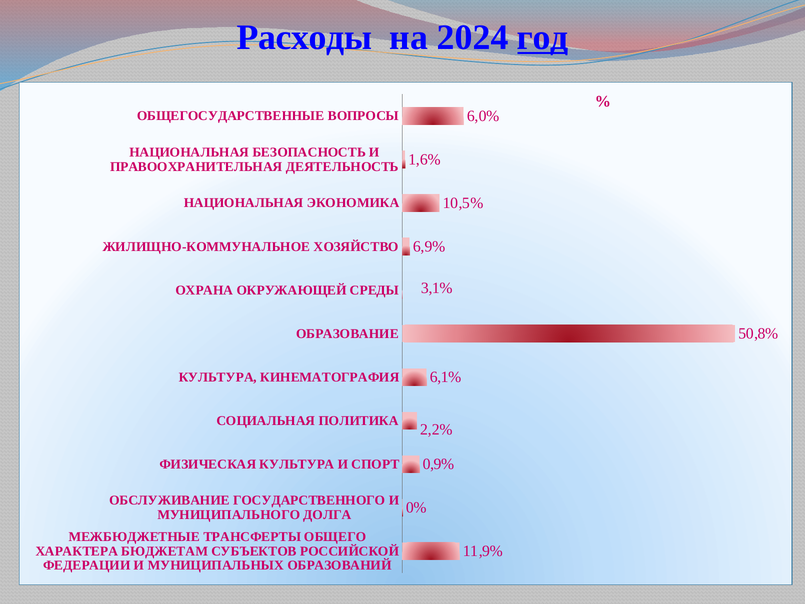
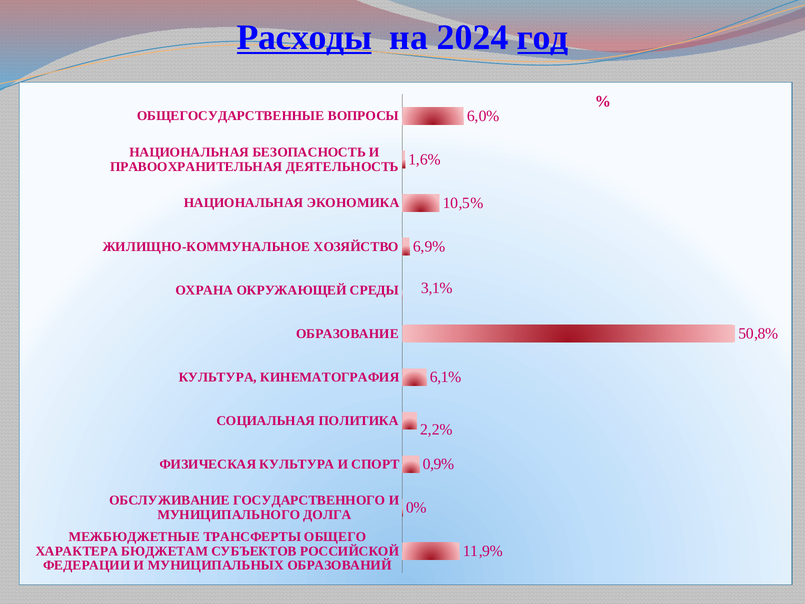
Расходы underline: none -> present
